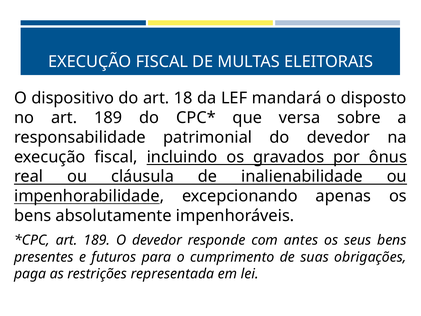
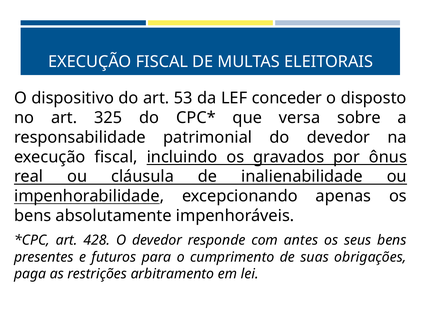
18: 18 -> 53
mandará: mandará -> conceder
no art 189: 189 -> 325
189 at (97, 240): 189 -> 428
representada: representada -> arbitramento
